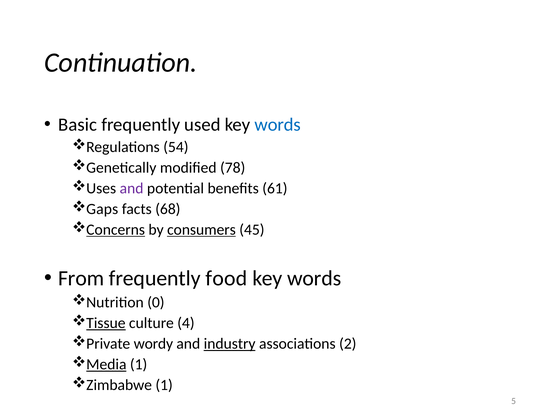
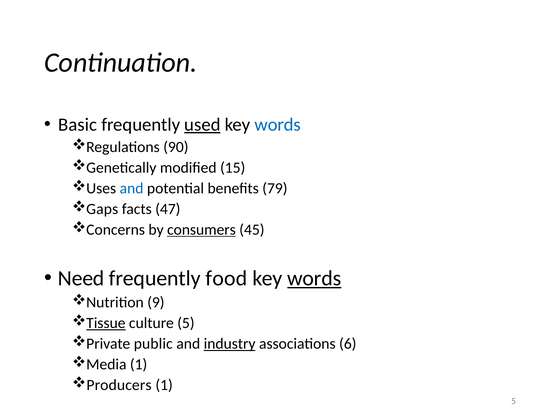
used underline: none -> present
54: 54 -> 90
78: 78 -> 15
and at (132, 188) colour: purple -> blue
61: 61 -> 79
68: 68 -> 47
Concerns underline: present -> none
From: From -> Need
words at (314, 278) underline: none -> present
0: 0 -> 9
culture 4: 4 -> 5
wordy: wordy -> public
2: 2 -> 6
Media underline: present -> none
Zimbabwe: Zimbabwe -> Producers
